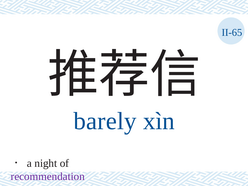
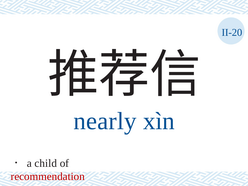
II-65: II-65 -> II-20
barely: barely -> nearly
night: night -> child
recommendation colour: purple -> red
